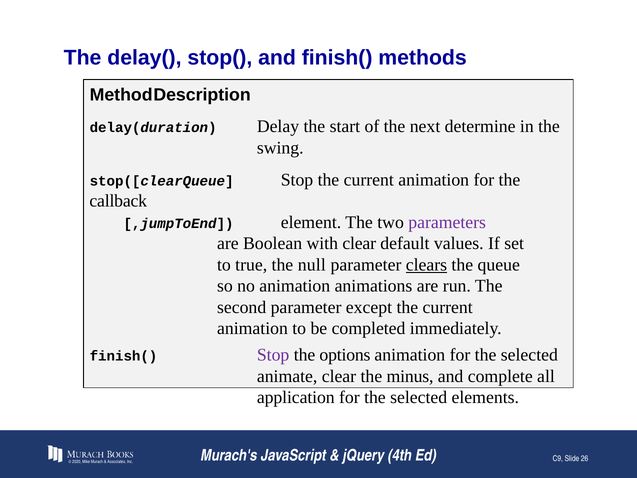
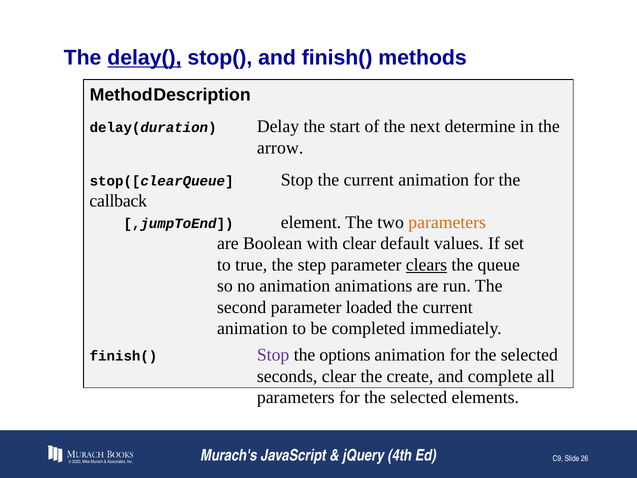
delay( underline: none -> present
swing: swing -> arrow
parameters at (447, 222) colour: purple -> orange
null: null -> step
except: except -> loaded
animate: animate -> seconds
minus: minus -> create
application at (296, 397): application -> parameters
